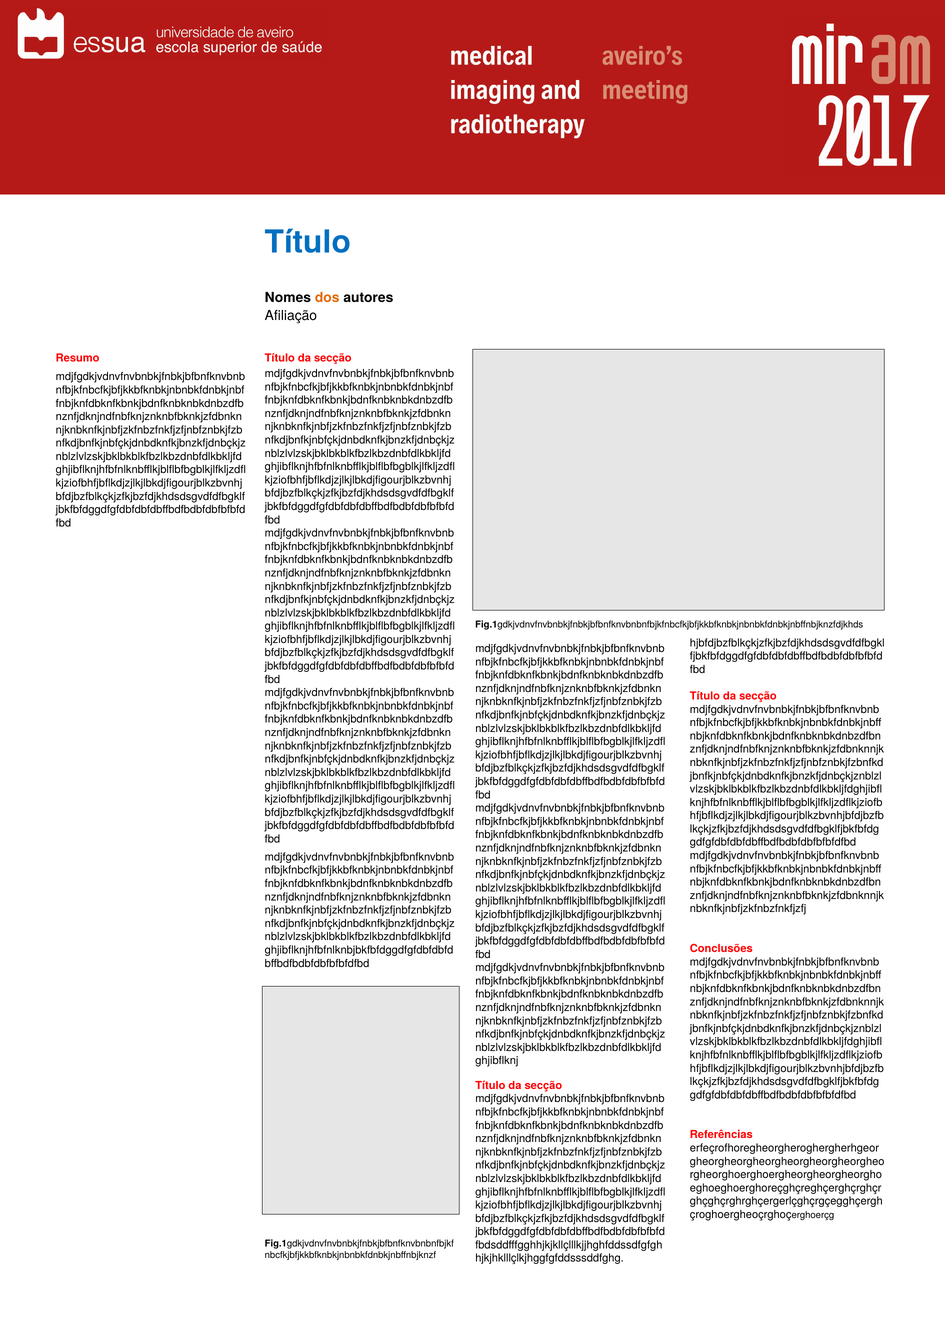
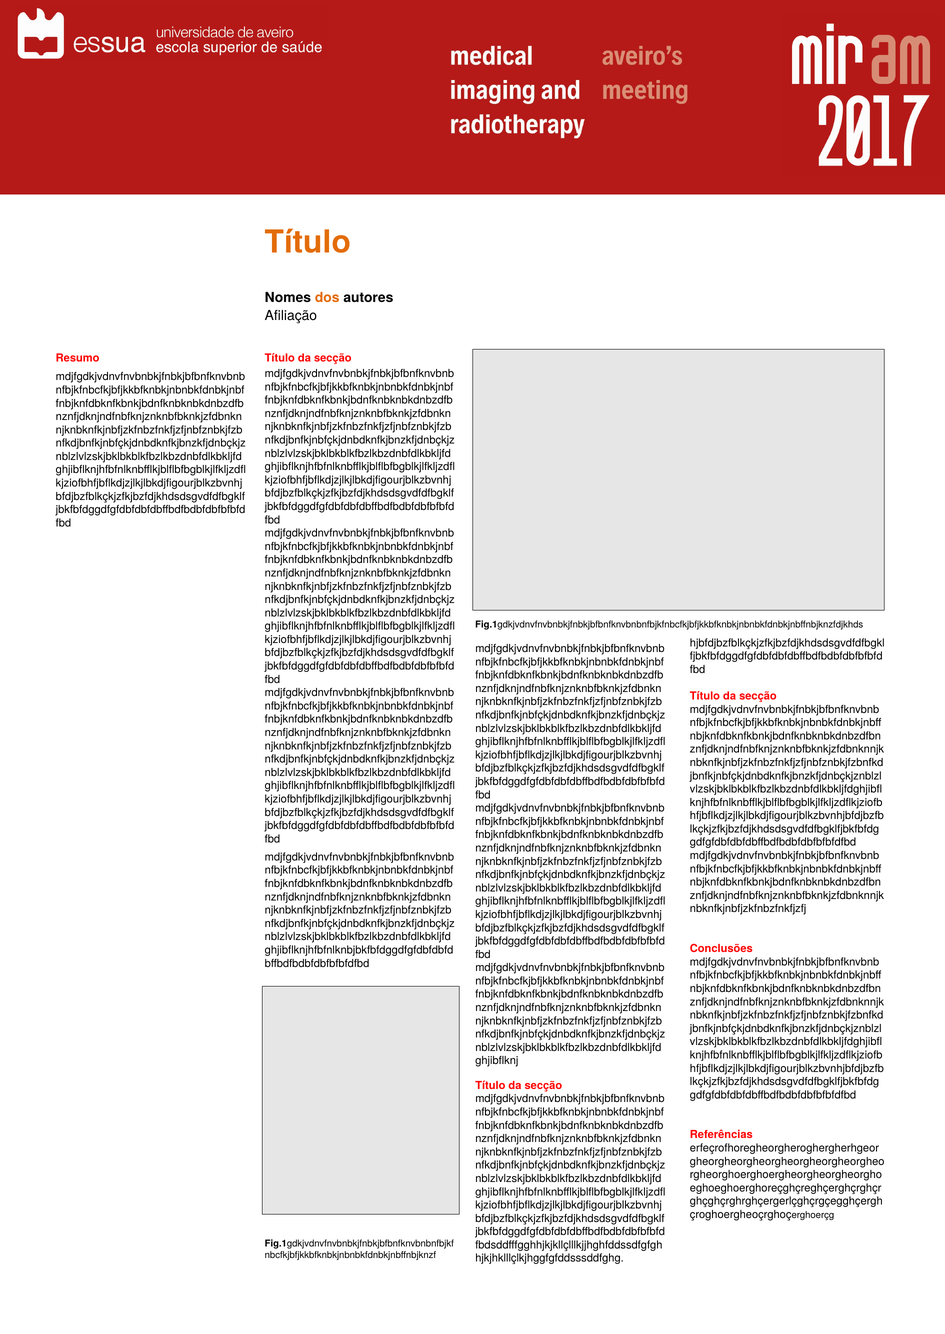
Título at (308, 242) colour: blue -> orange
